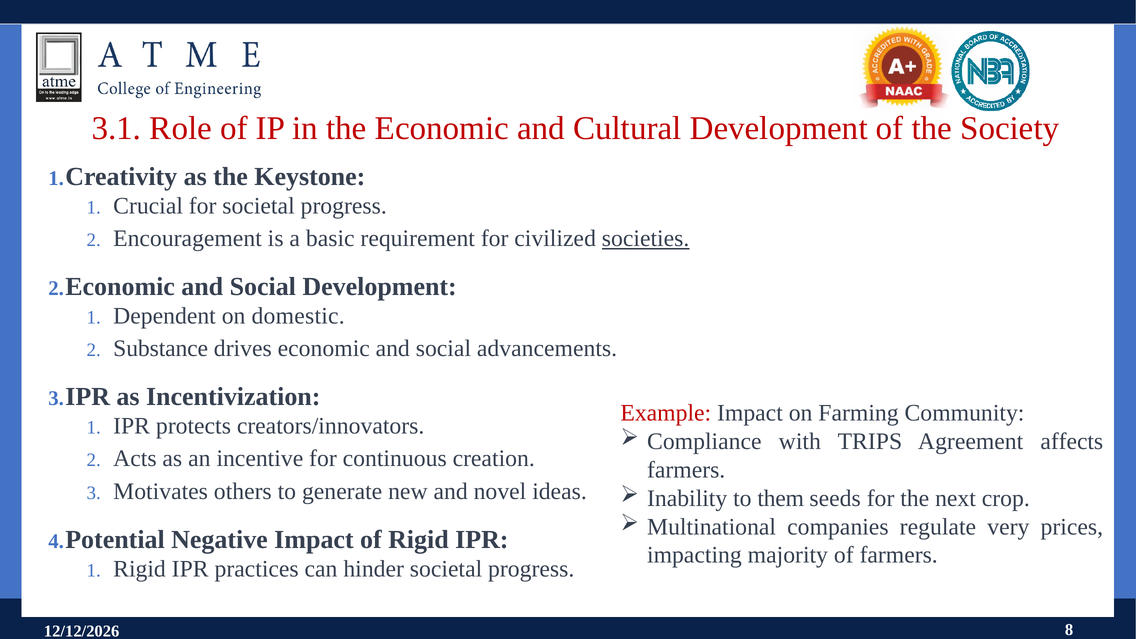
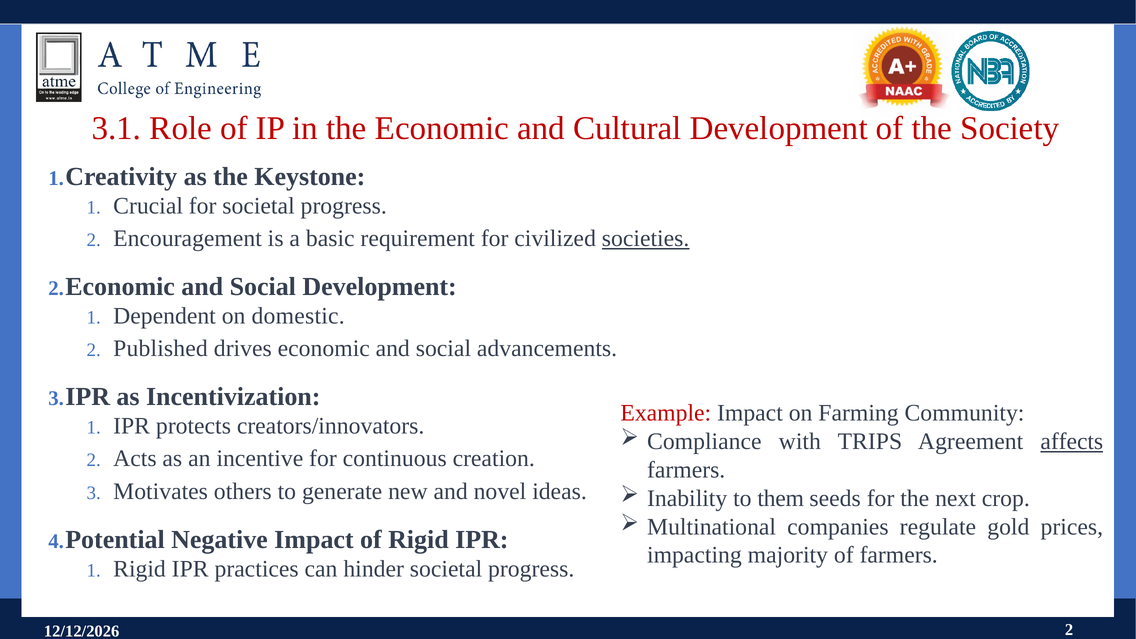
Substance: Substance -> Published
affects underline: none -> present
very: very -> gold
8 at (1069, 630): 8 -> 2
